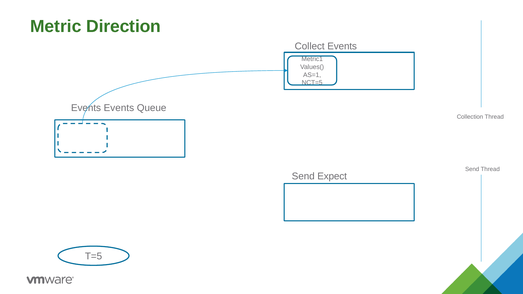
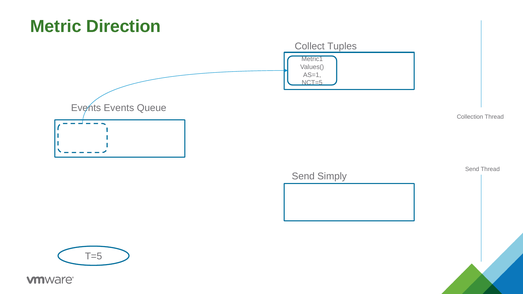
Collect Events: Events -> Tuples
Expect: Expect -> Simply
